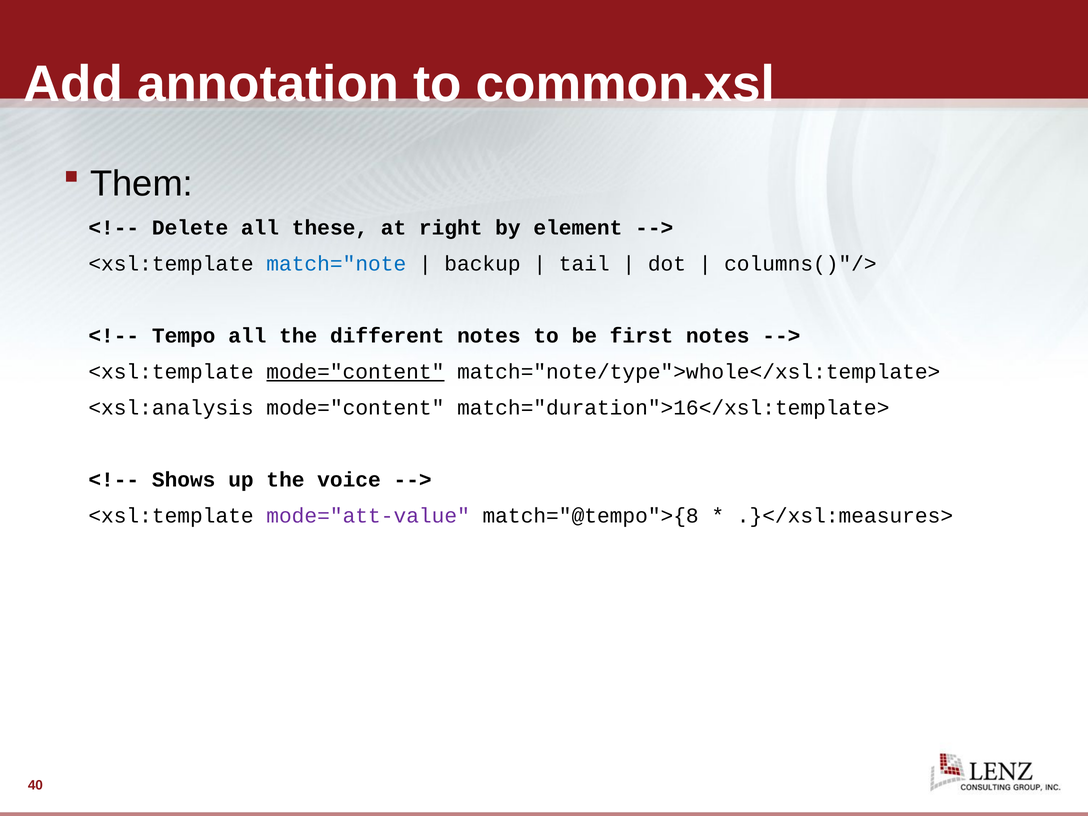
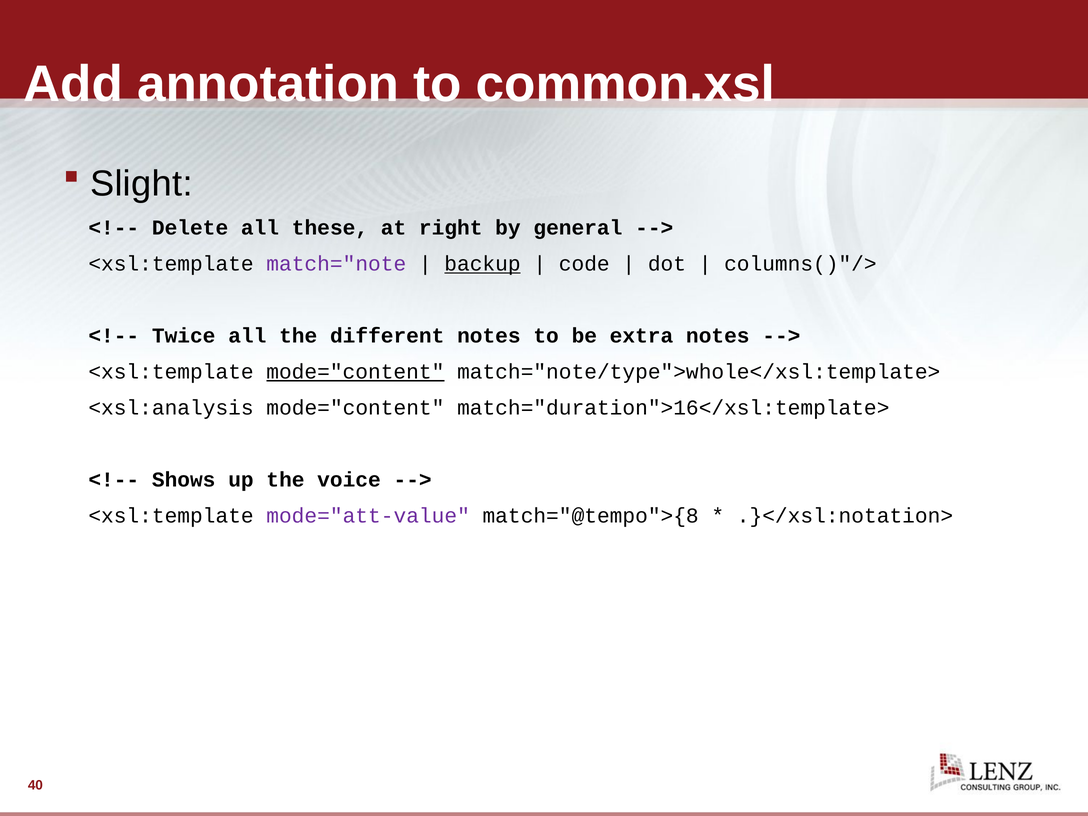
Them: Them -> Slight
element: element -> general
match="note colour: blue -> purple
backup underline: none -> present
tail: tail -> code
Tempo: Tempo -> Twice
first: first -> extra
.}</xsl:measures>: .}</xsl:measures> -> .}</xsl:notation>
